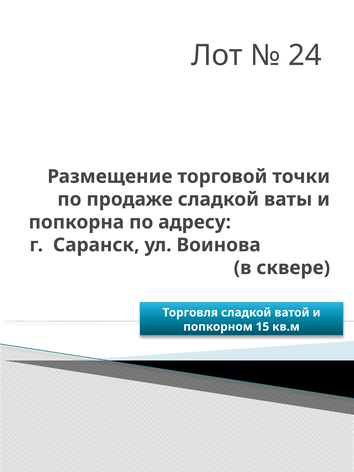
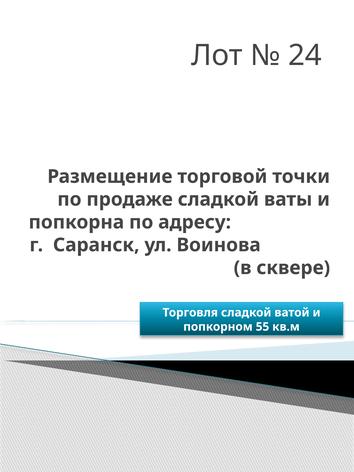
15: 15 -> 55
